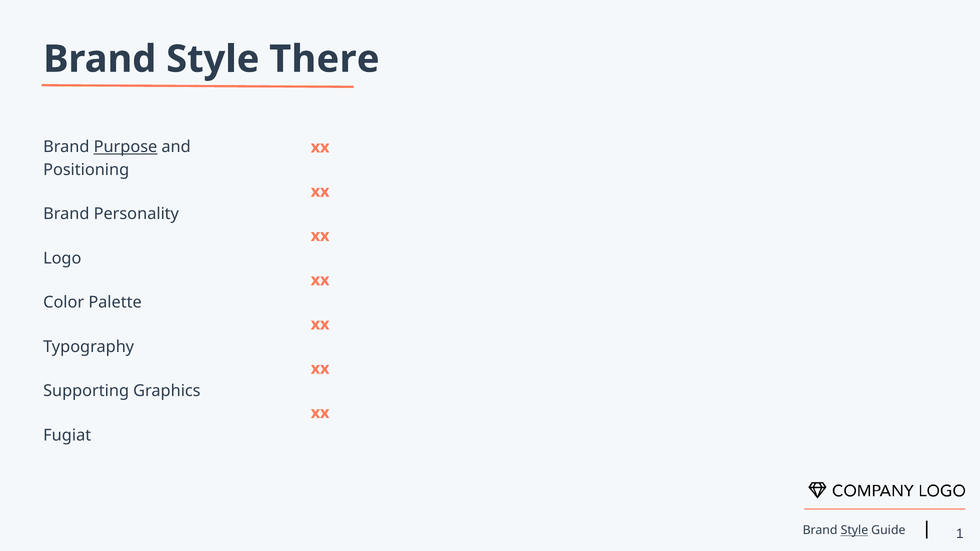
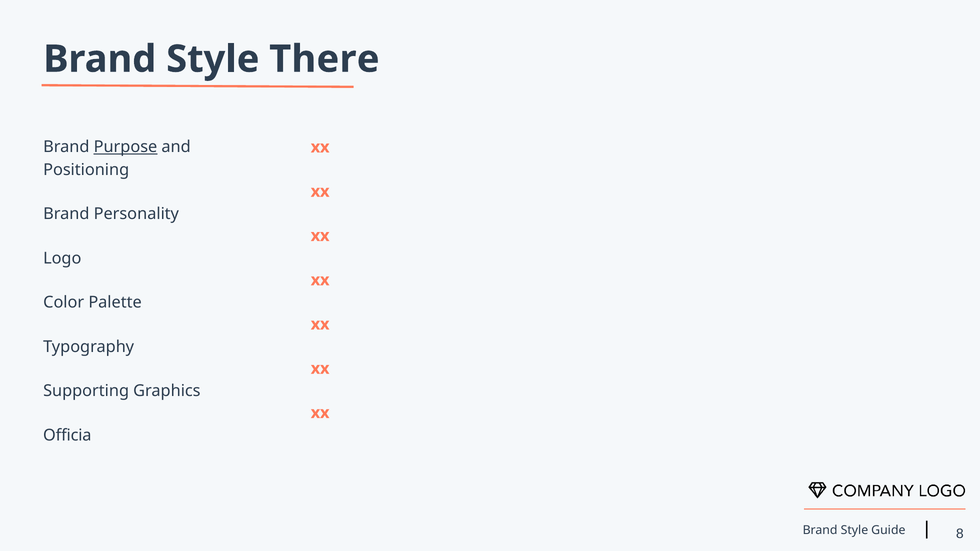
Fugiat: Fugiat -> Officia
Style at (854, 531) underline: present -> none
1: 1 -> 8
